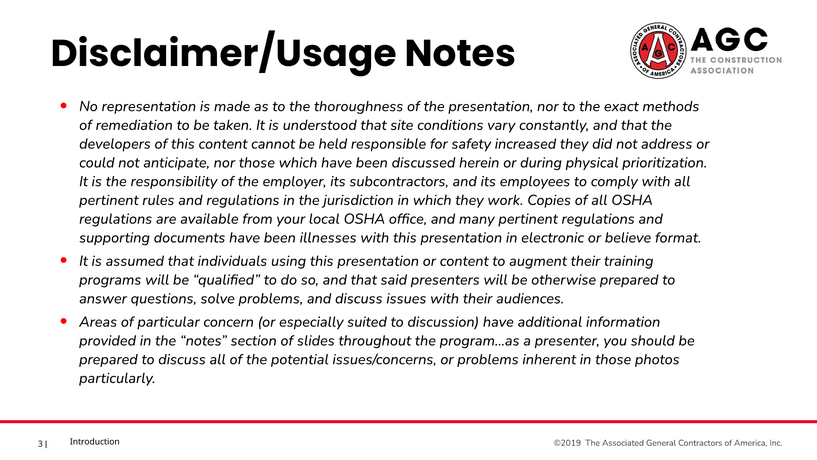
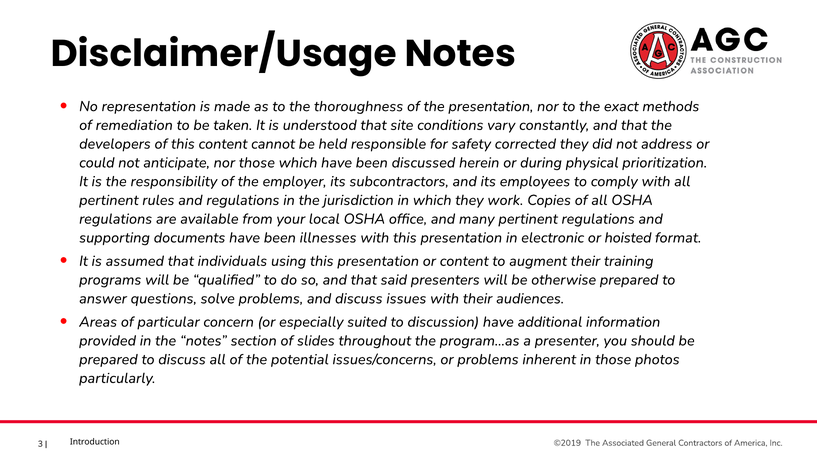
increased: increased -> corrected
believe: believe -> hoisted
